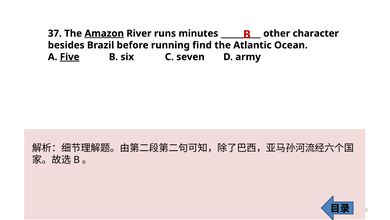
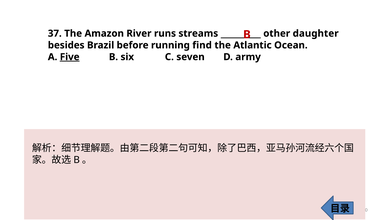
Amazon underline: present -> none
minutes: minutes -> streams
character: character -> daughter
